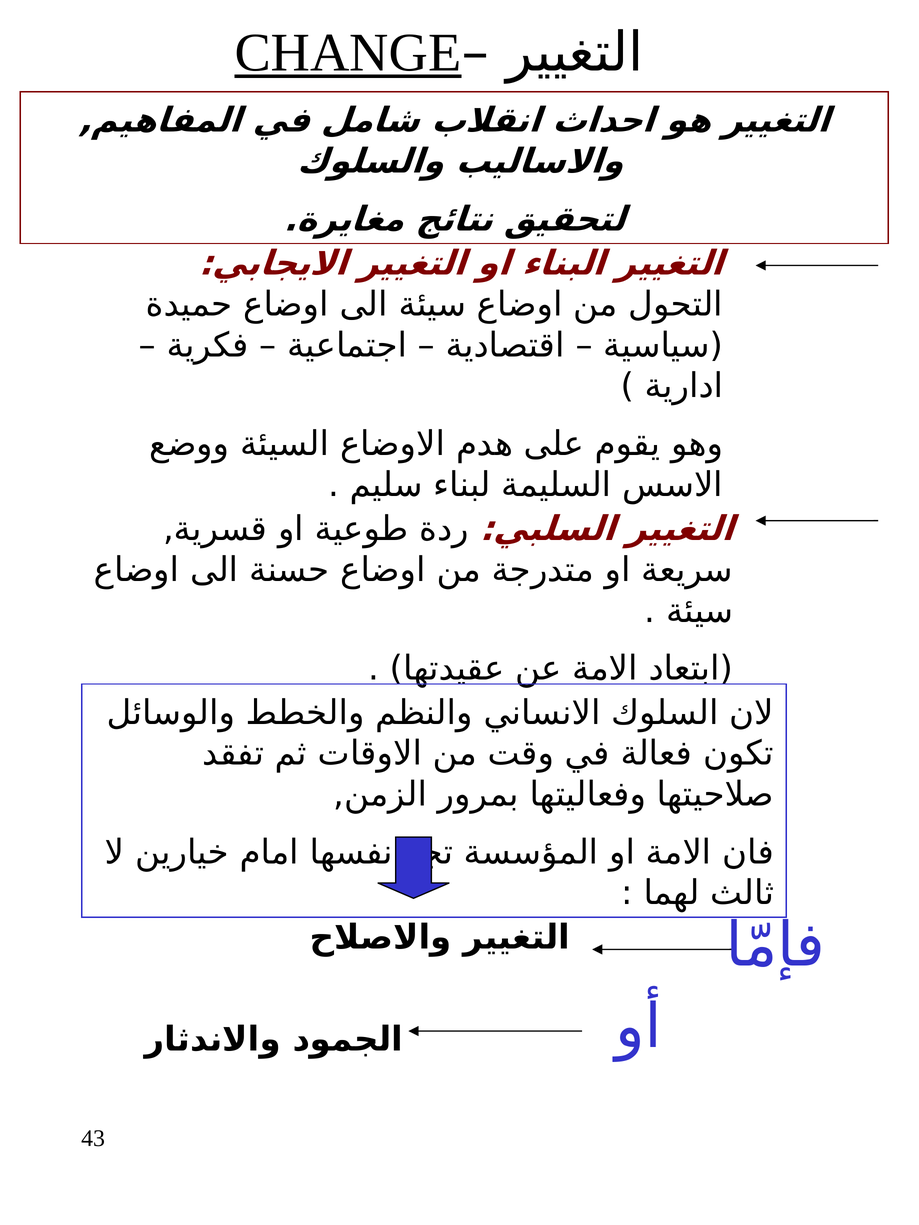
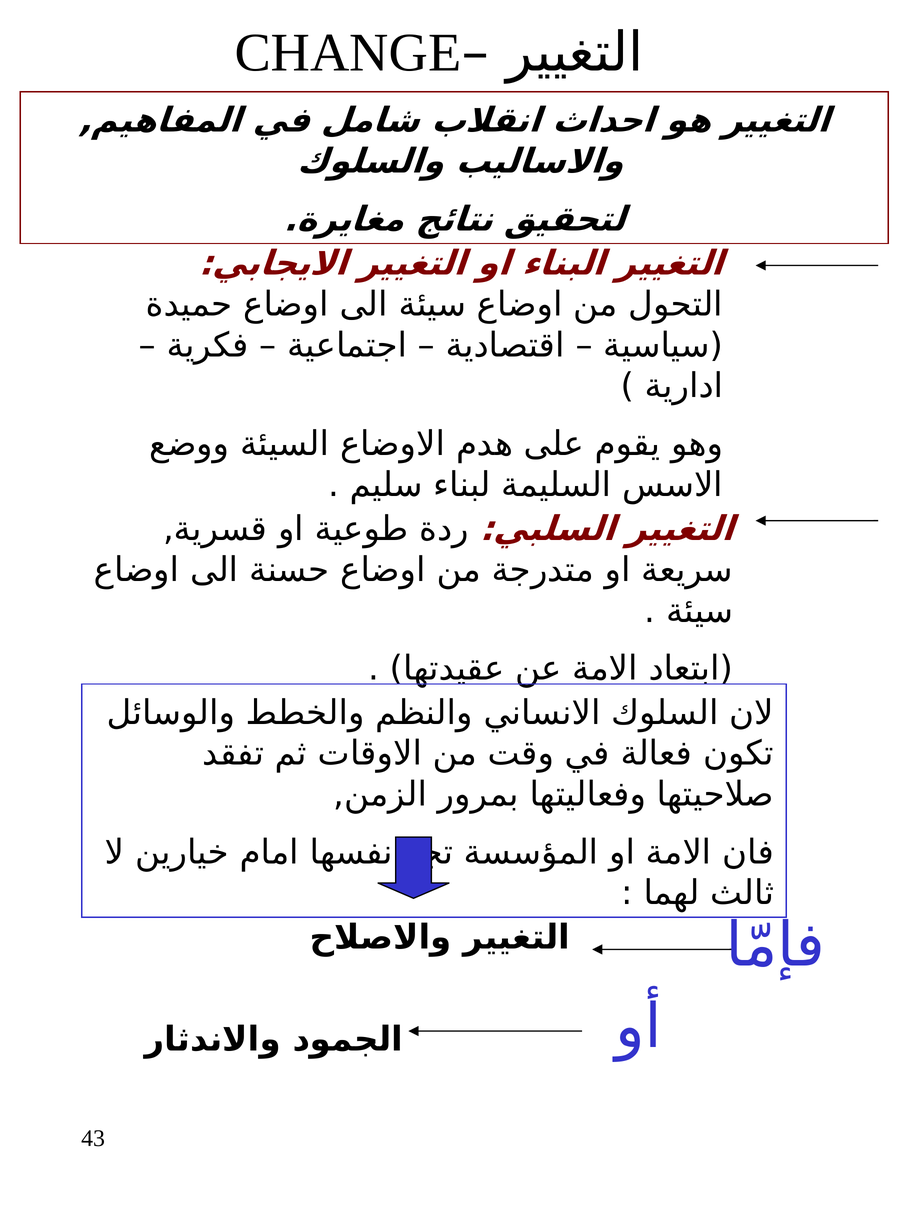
CHANGE underline: present -> none
